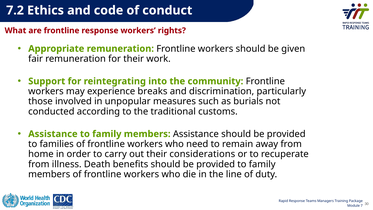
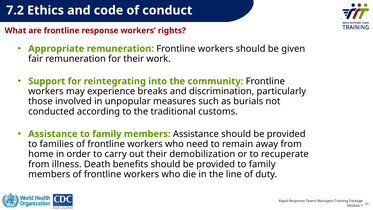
considerations: considerations -> demobilization
